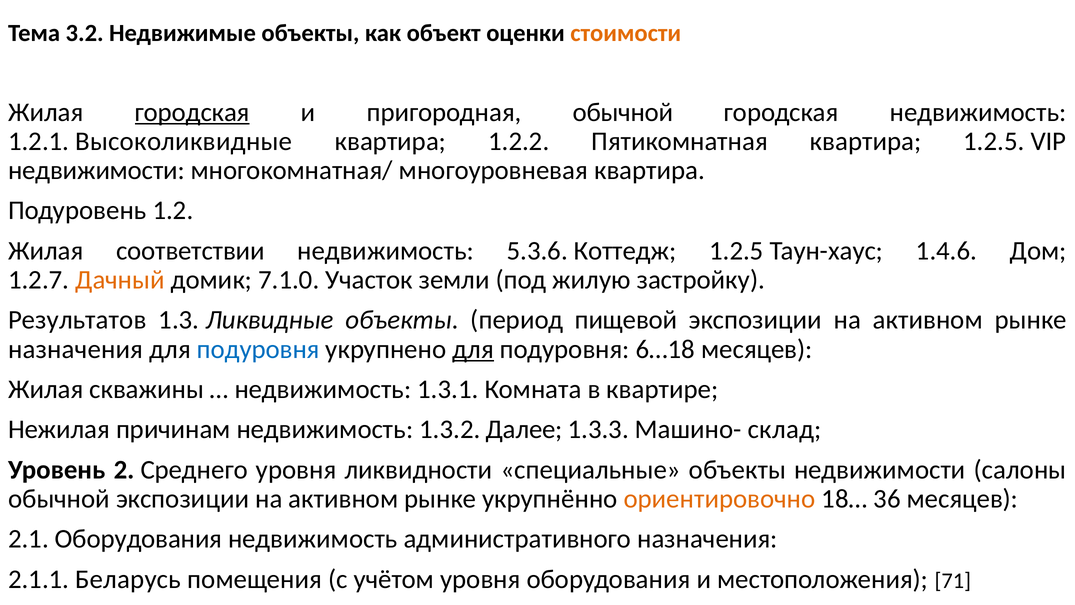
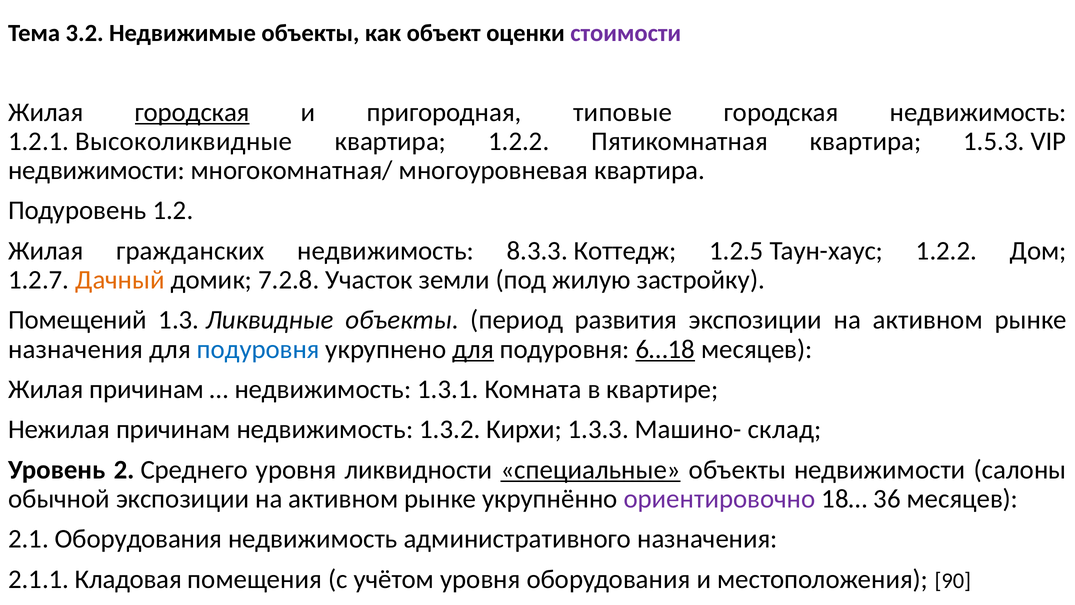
стоимости colour: orange -> purple
пригородная обычной: обычной -> типовые
квартира 1.2.5: 1.2.5 -> 1.5.3
соответствии: соответствии -> гражданских
5.3.6: 5.3.6 -> 8.3.3
Таун-хаус 1.4.6: 1.4.6 -> 1.2.2
7.1.0: 7.1.0 -> 7.2.8
Результатов: Результатов -> Помещений
пищевой: пищевой -> развития
6…18 underline: none -> present
Жилая скважины: скважины -> причинам
Далее: Далее -> Кирхи
специальные underline: none -> present
ориентировочно colour: orange -> purple
Беларусь: Беларусь -> Кладовая
71: 71 -> 90
